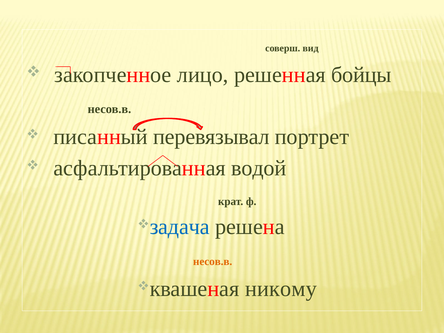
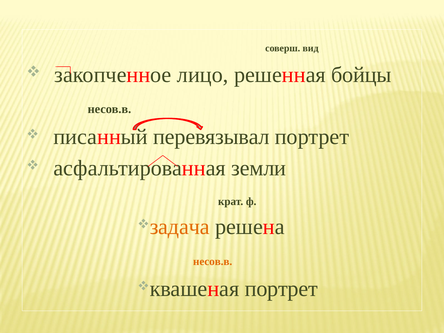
водой: водой -> земли
задача colour: blue -> orange
квашеная никому: никому -> портрет
